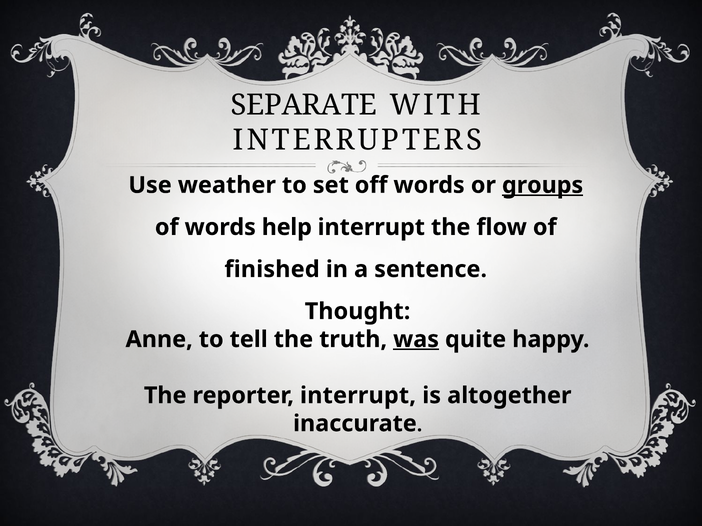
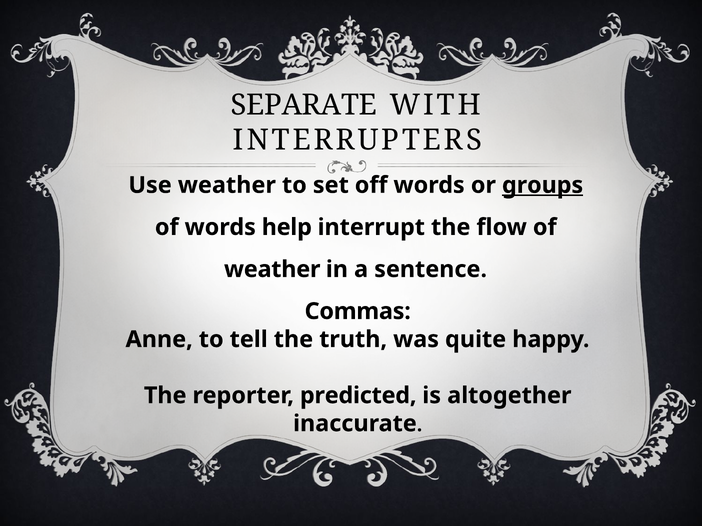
finished at (272, 270): finished -> weather
Thought: Thought -> Commas
was underline: present -> none
reporter interrupt: interrupt -> predicted
